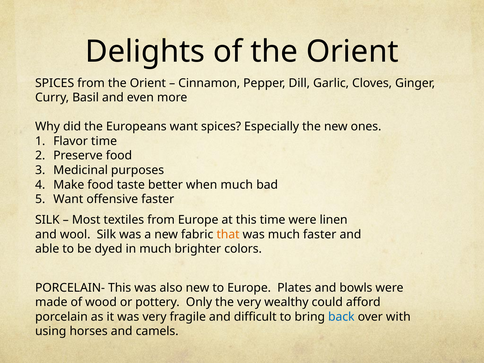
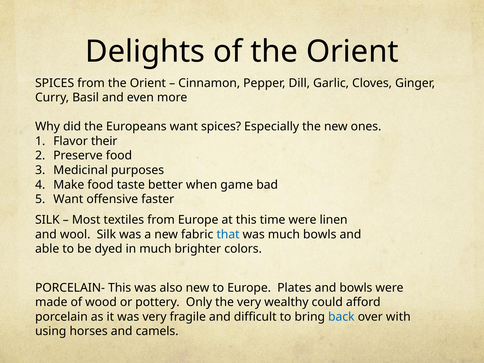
Flavor time: time -> their
when much: much -> game
that colour: orange -> blue
much faster: faster -> bowls
